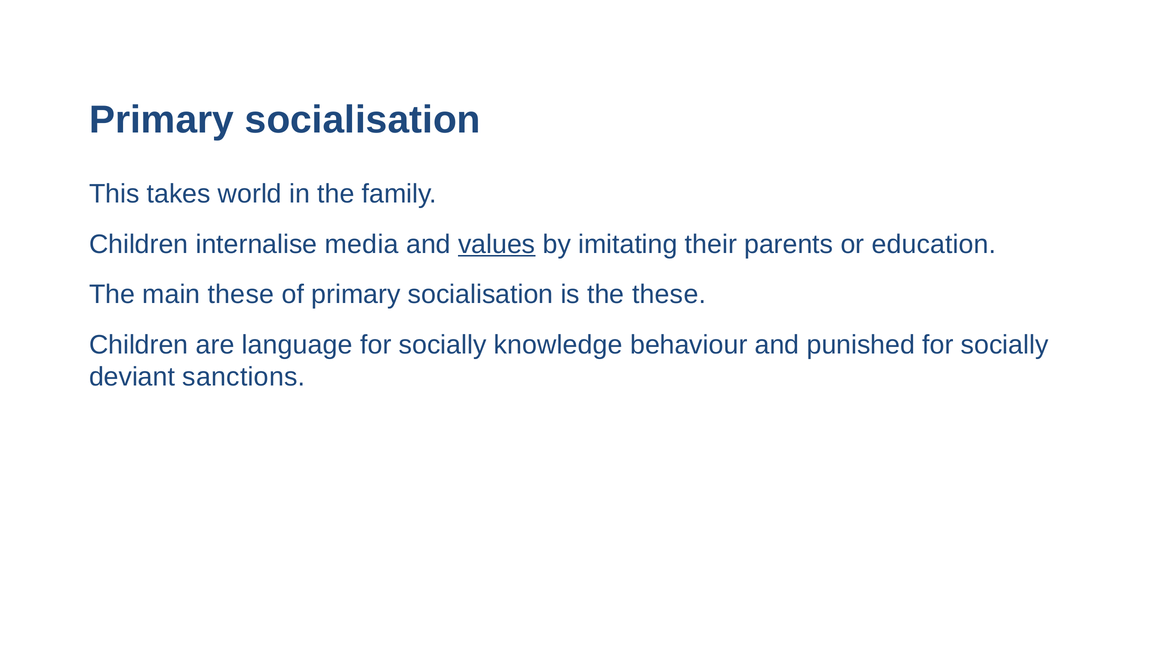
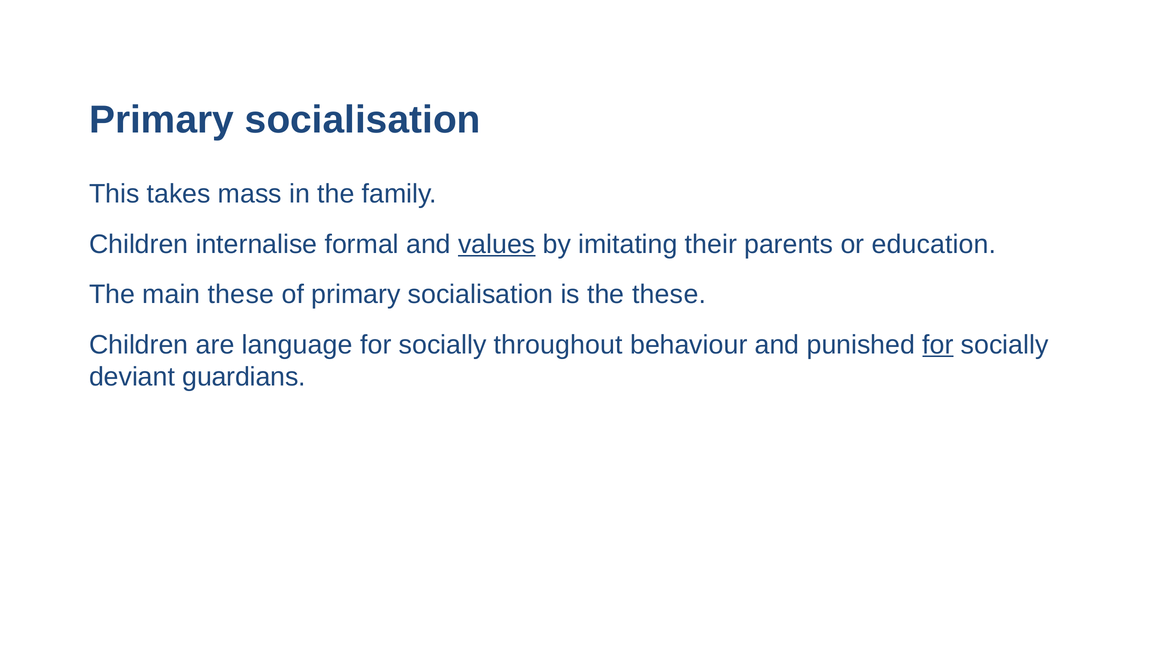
world: world -> mass
media: media -> formal
knowledge: knowledge -> throughout
for at (938, 345) underline: none -> present
sanctions: sanctions -> guardians
